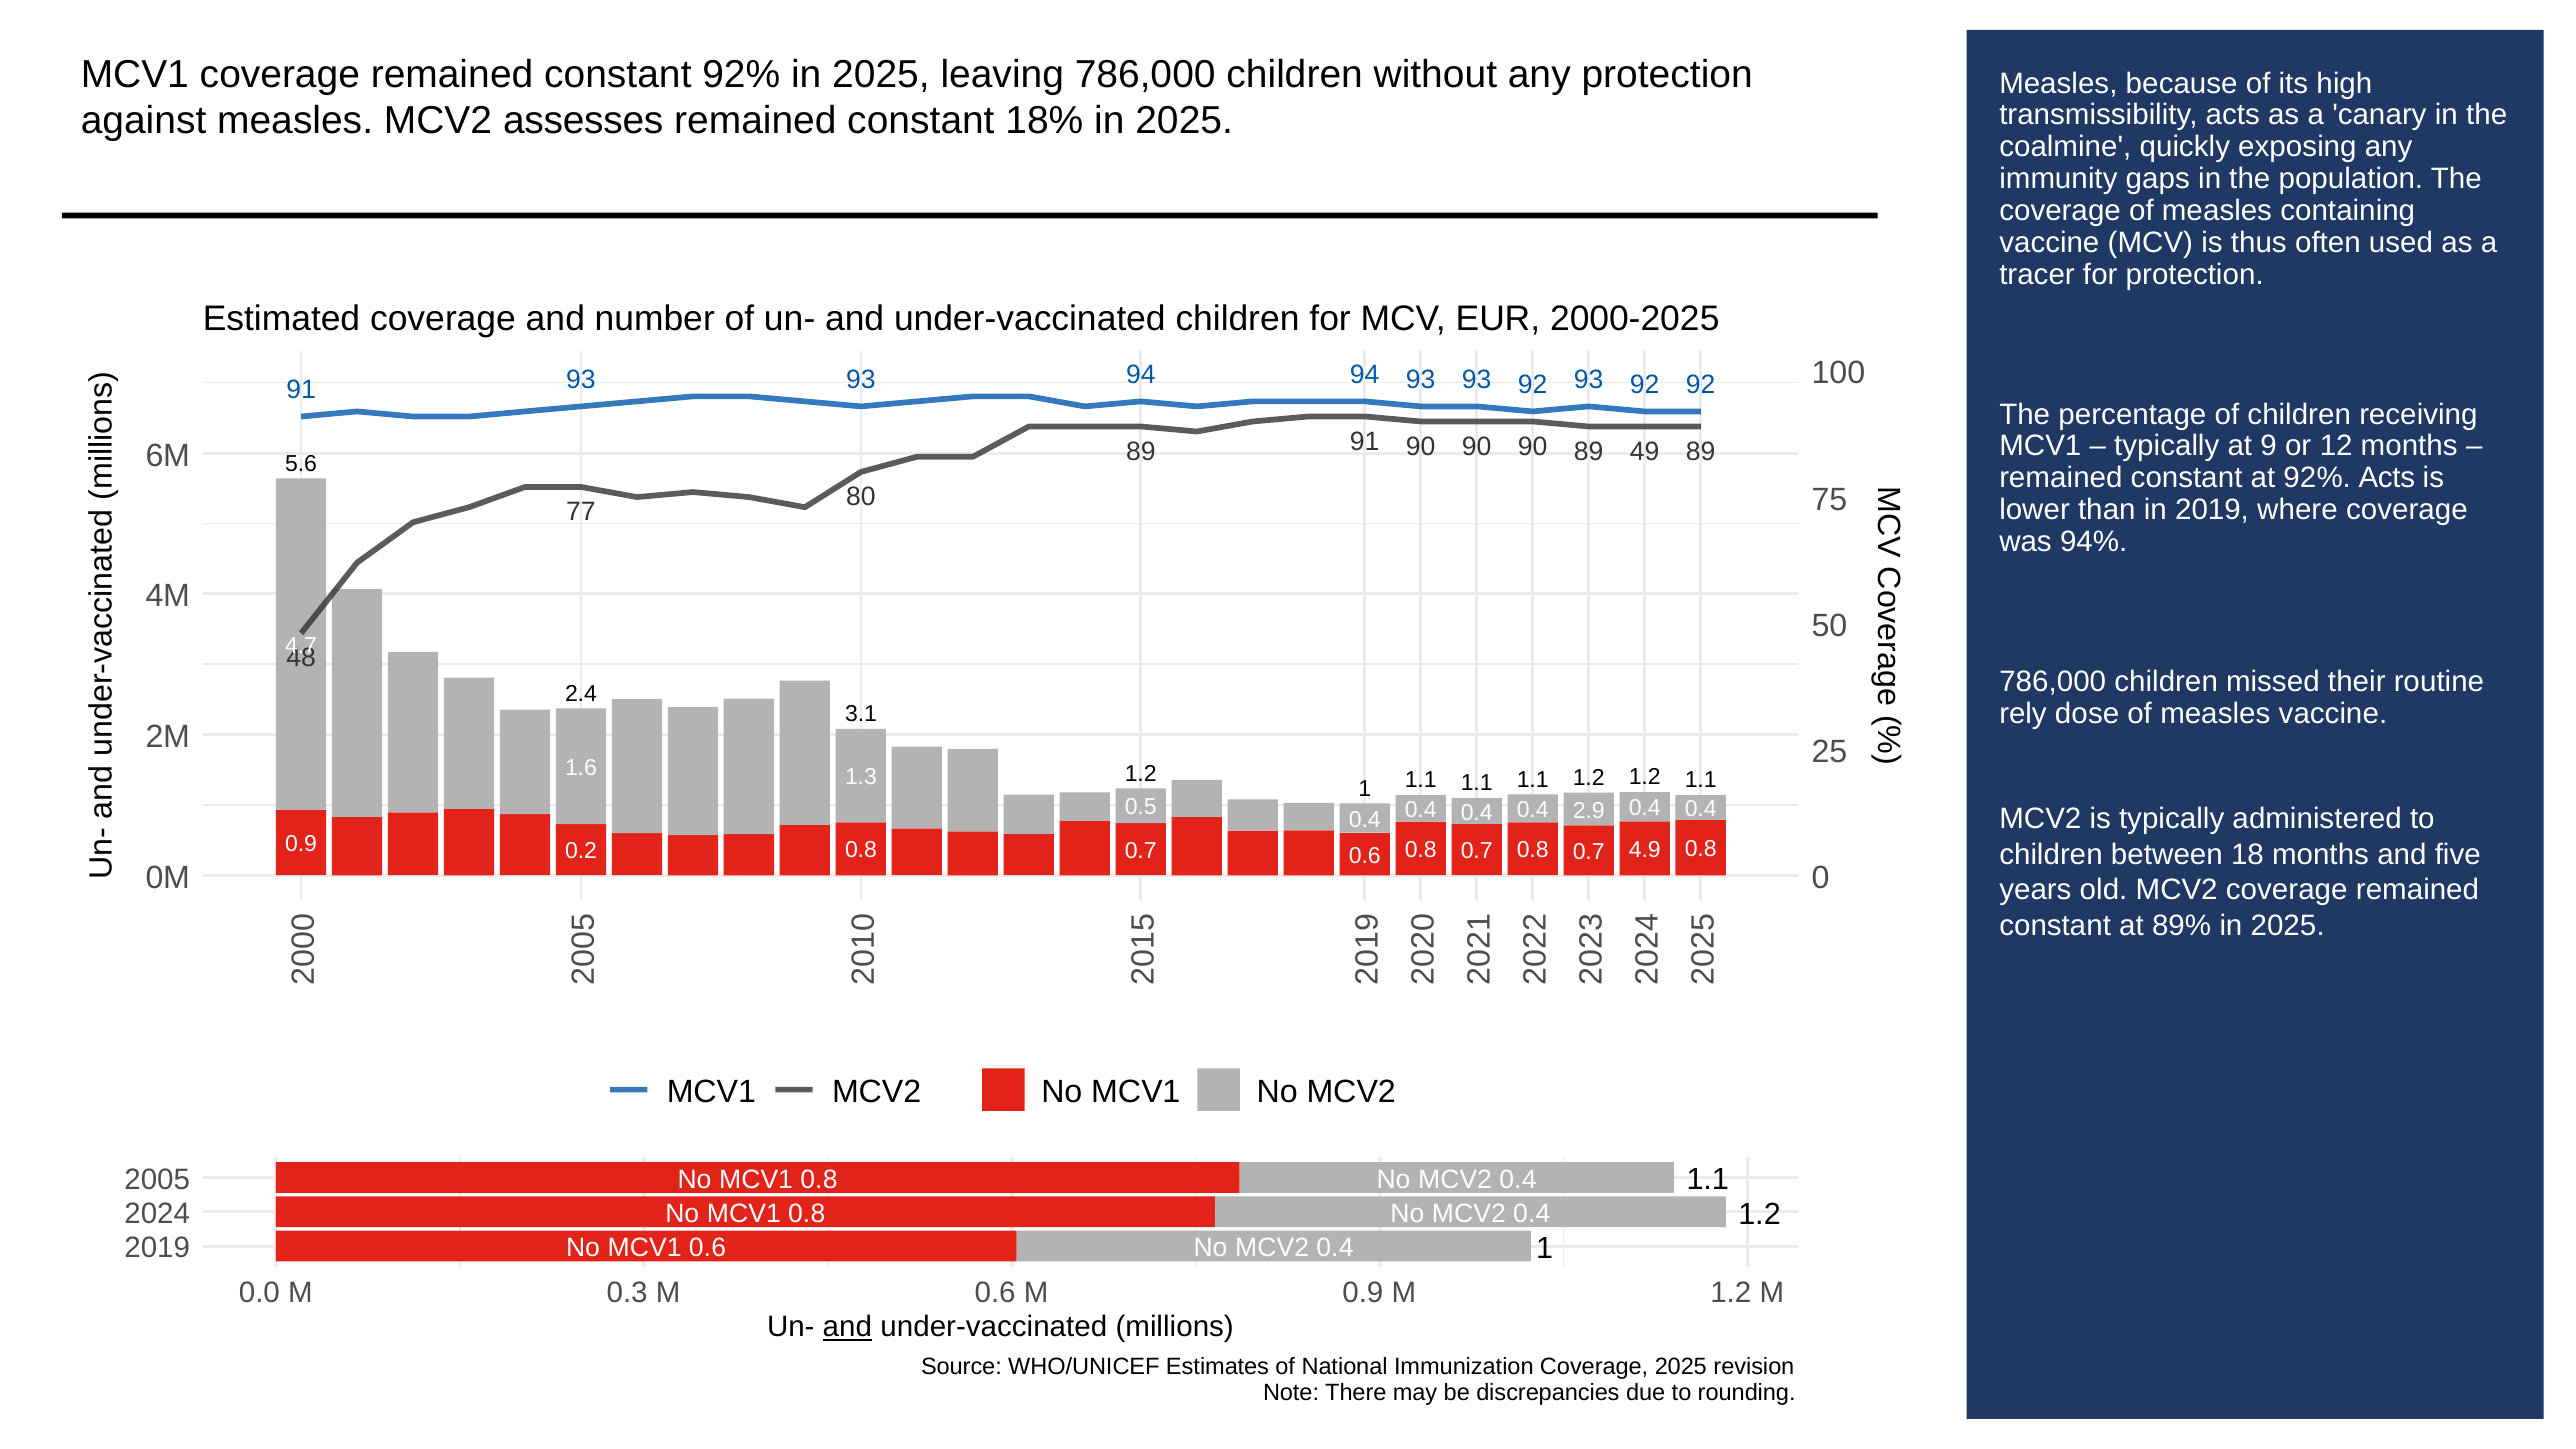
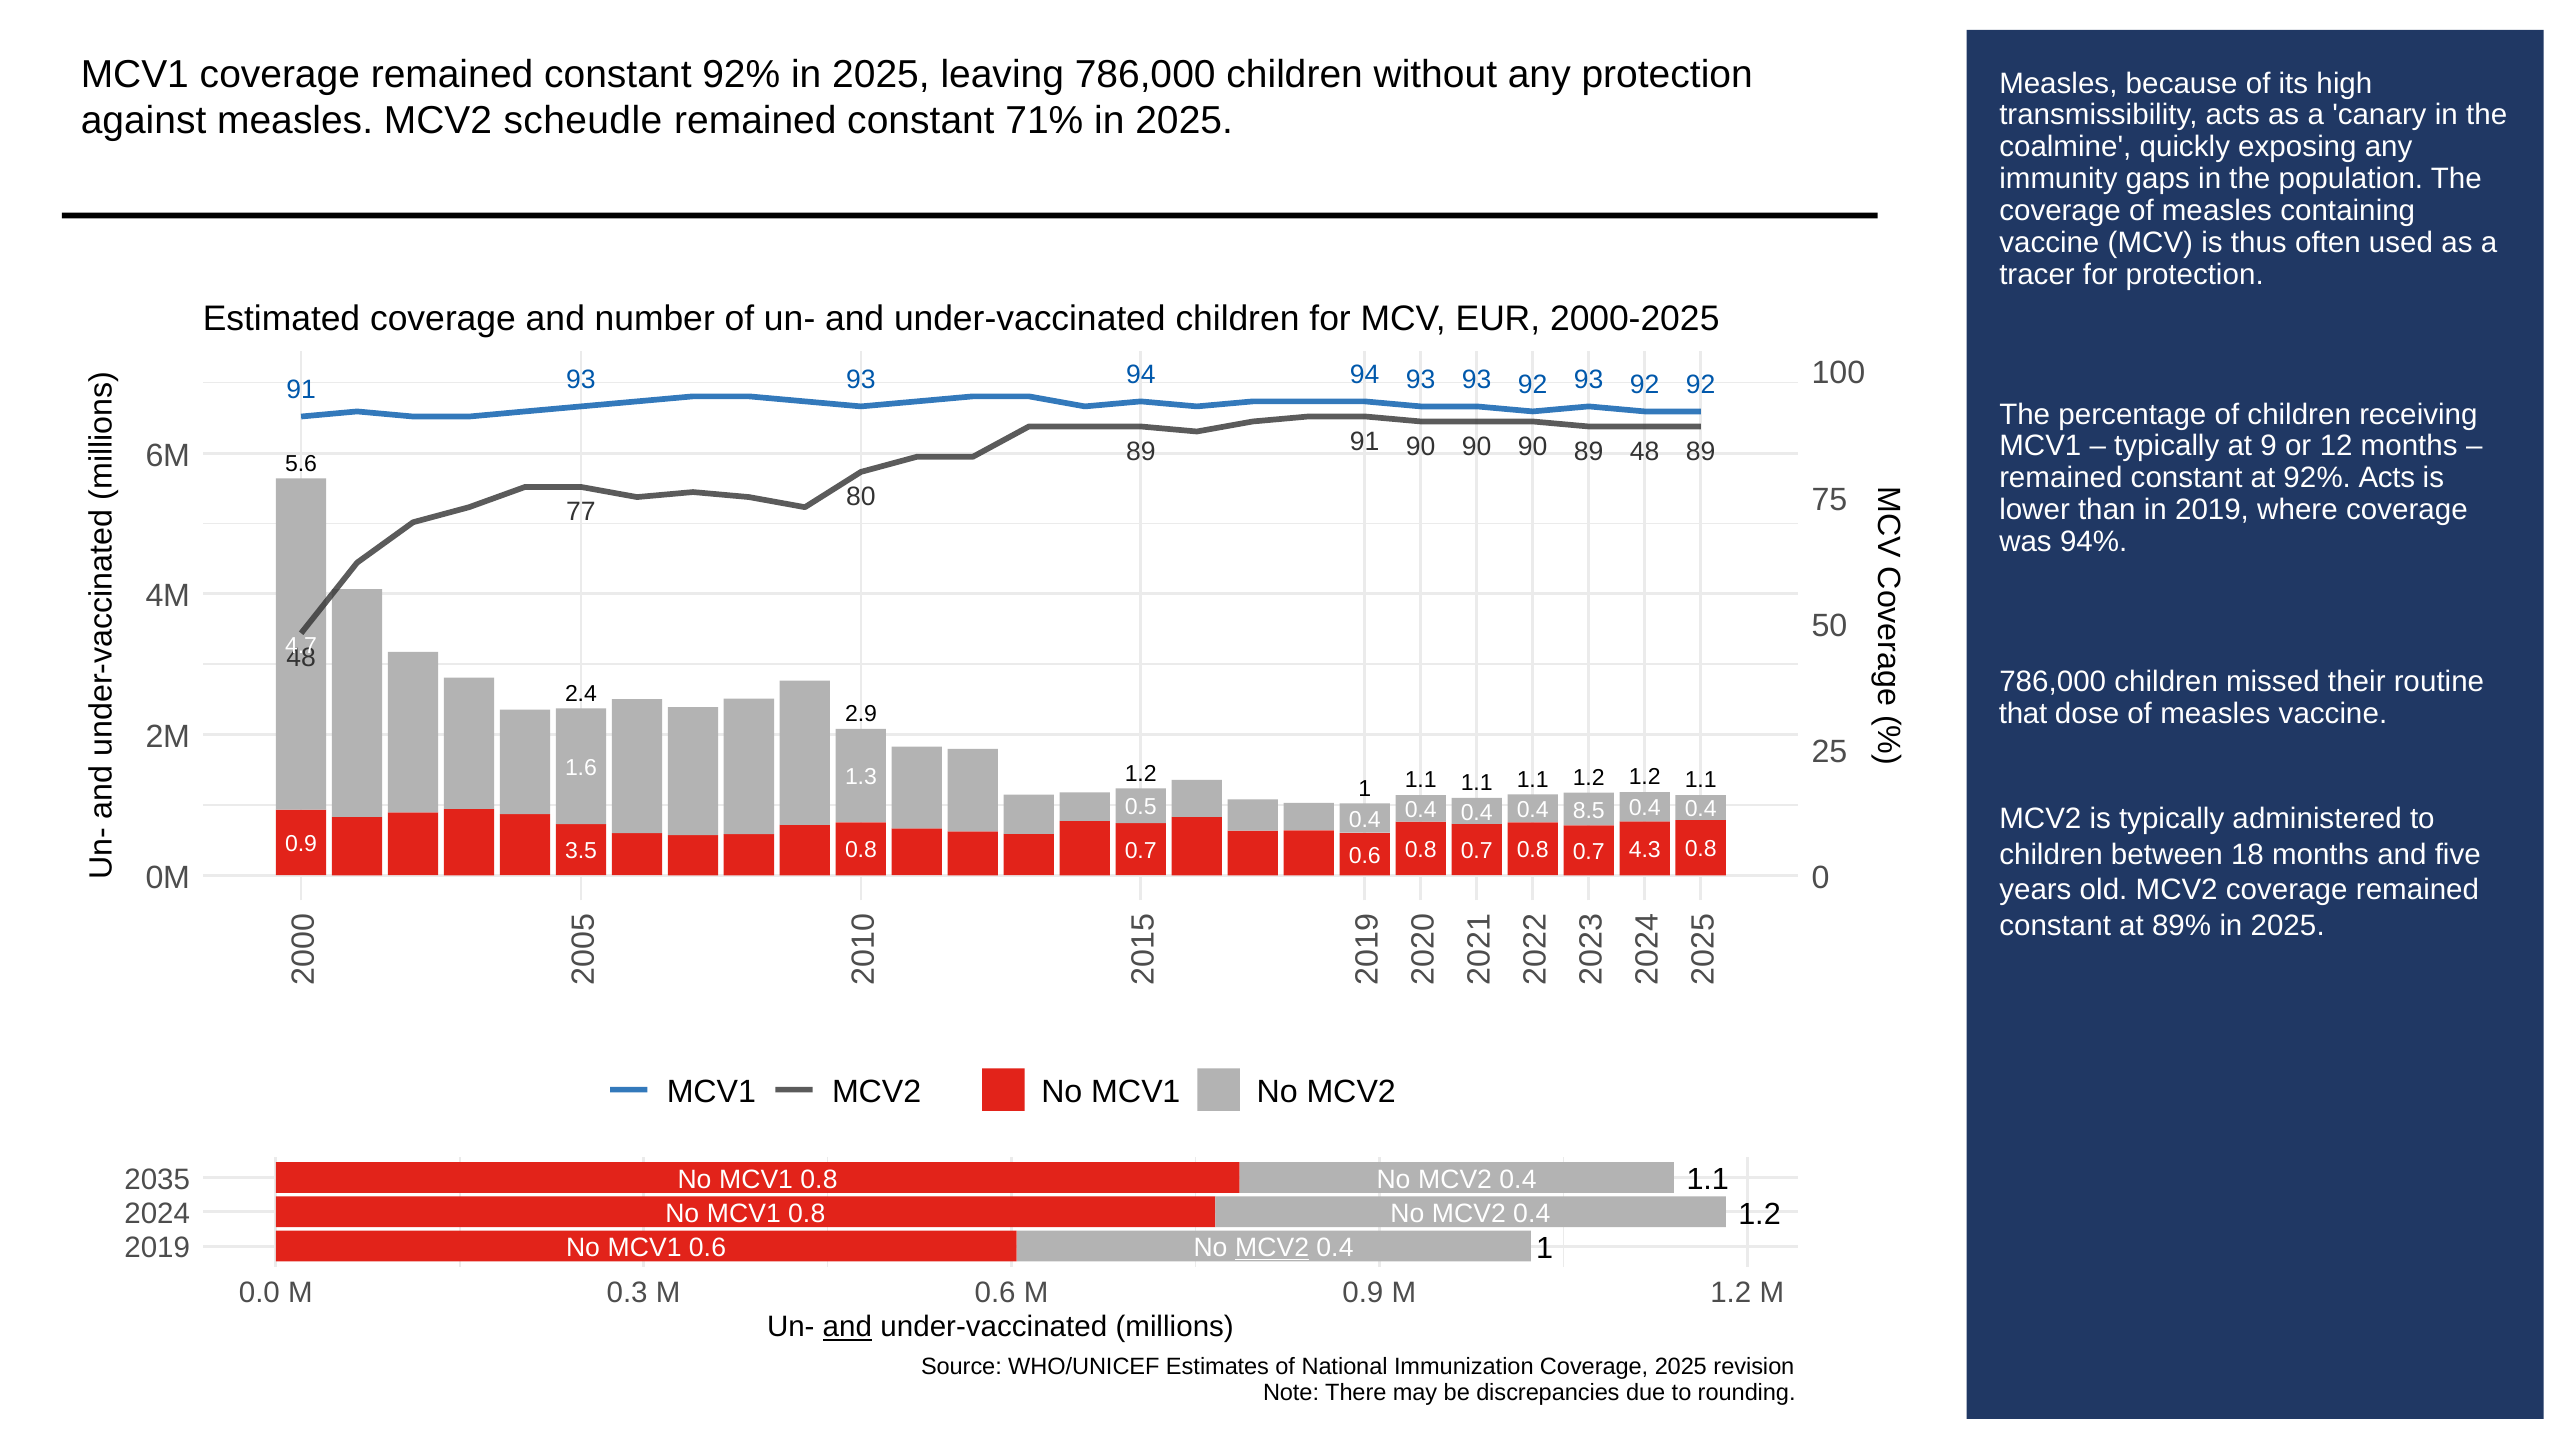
assesses: assesses -> scheudle
18%: 18% -> 71%
89 49: 49 -> 48
rely: rely -> that
3.1: 3.1 -> 2.9
2.9: 2.9 -> 8.5
0.2: 0.2 -> 3.5
4.9: 4.9 -> 4.3
2005: 2005 -> 2035
MCV2 at (1272, 1248) underline: none -> present
